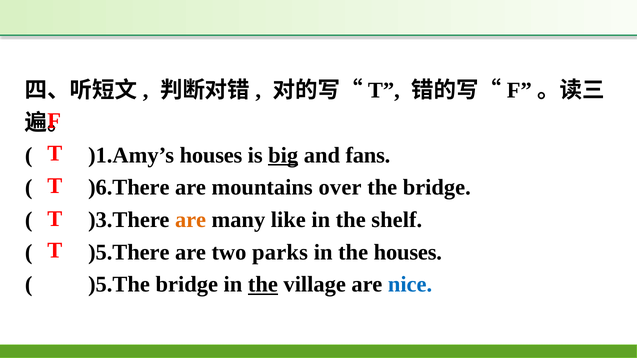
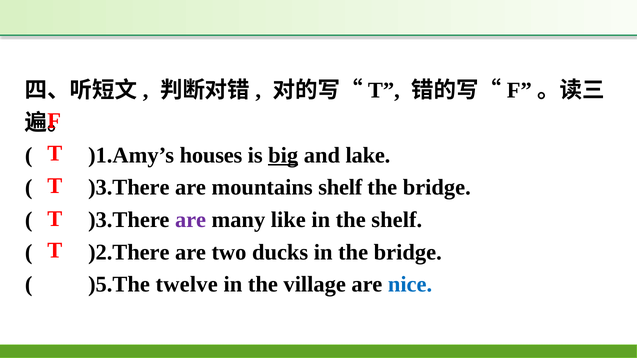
fans: fans -> lake
)6.There at (129, 188): )6.There -> )3.There
mountains over: over -> shelf
are at (191, 220) colour: orange -> purple
)5.There: )5.There -> )2.There
parks: parks -> ducks
in the houses: houses -> bridge
)5.The bridge: bridge -> twelve
the at (263, 285) underline: present -> none
